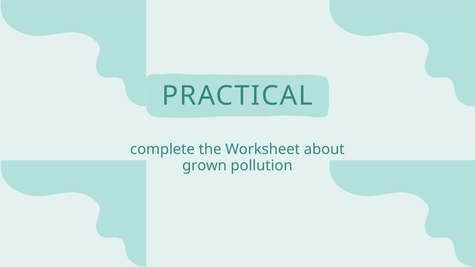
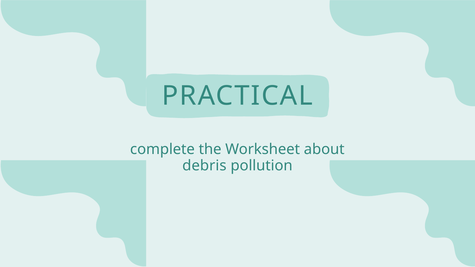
grown: grown -> debris
